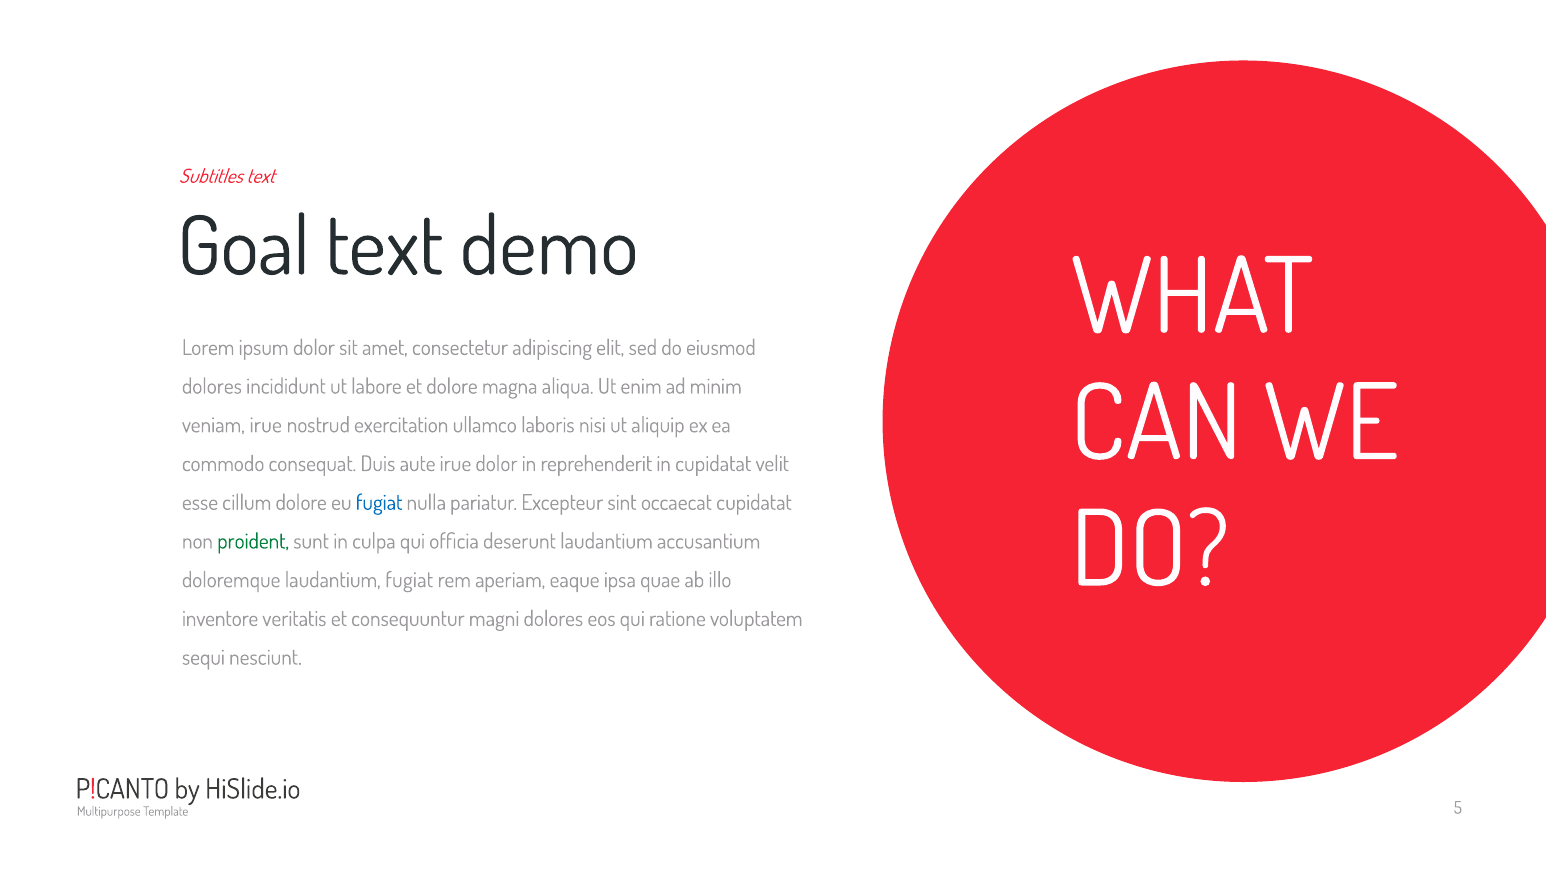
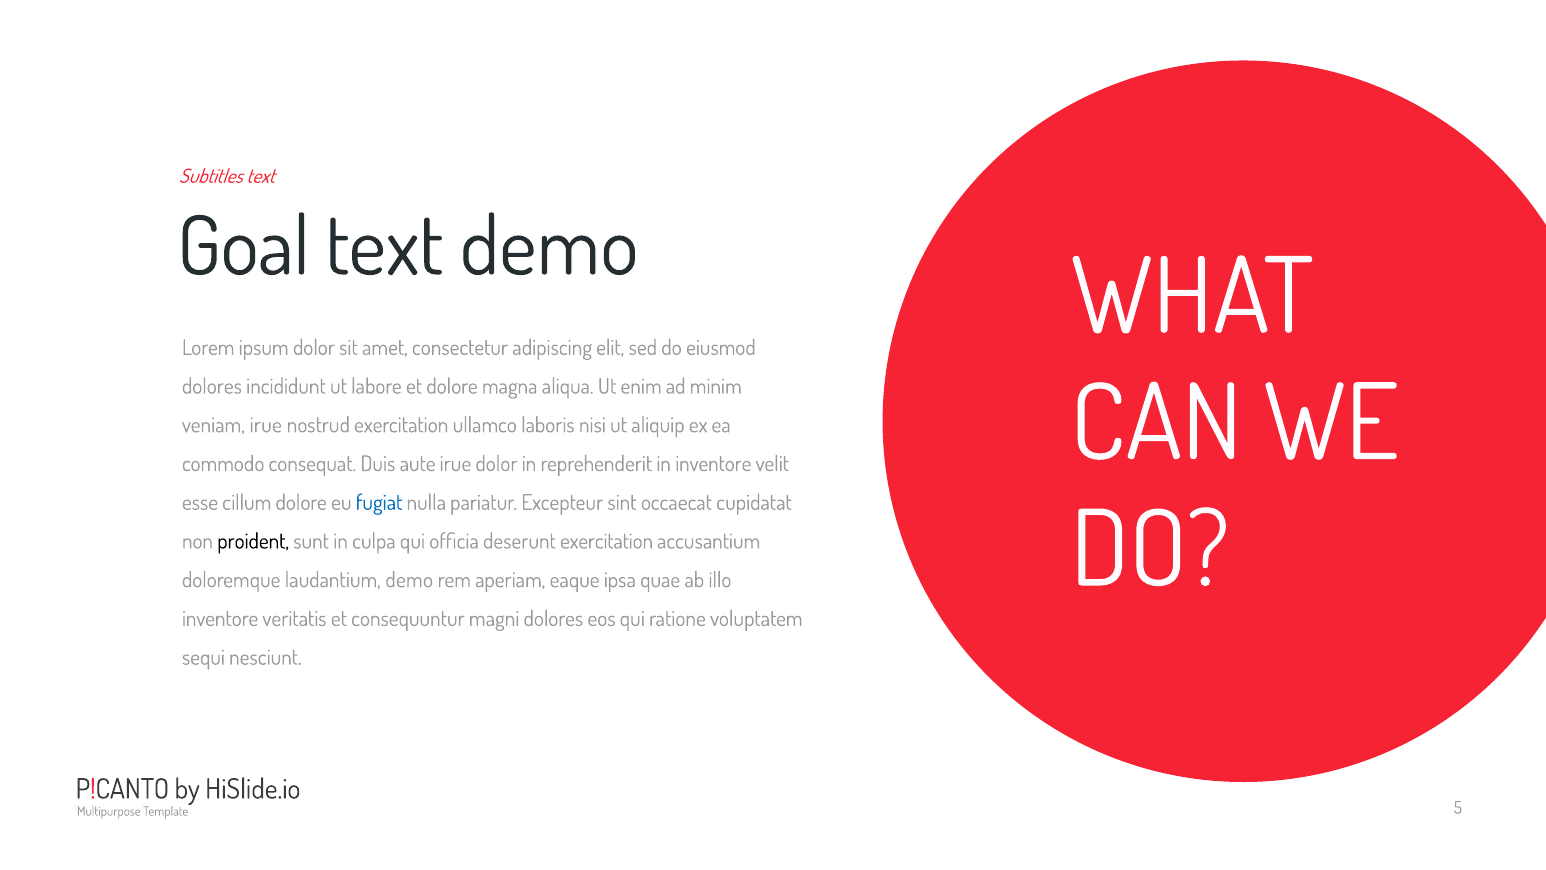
in cupidatat: cupidatat -> inventore
proident colour: green -> black
deserunt laudantium: laudantium -> exercitation
laudantium fugiat: fugiat -> demo
